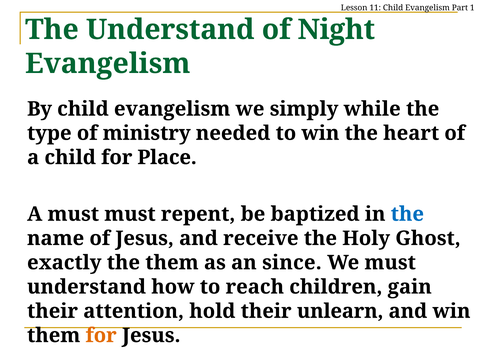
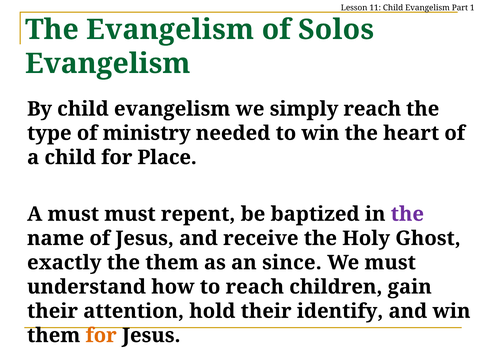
The Understand: Understand -> Evangelism
Night: Night -> Solos
simply while: while -> reach
the at (407, 214) colour: blue -> purple
unlearn: unlearn -> identify
